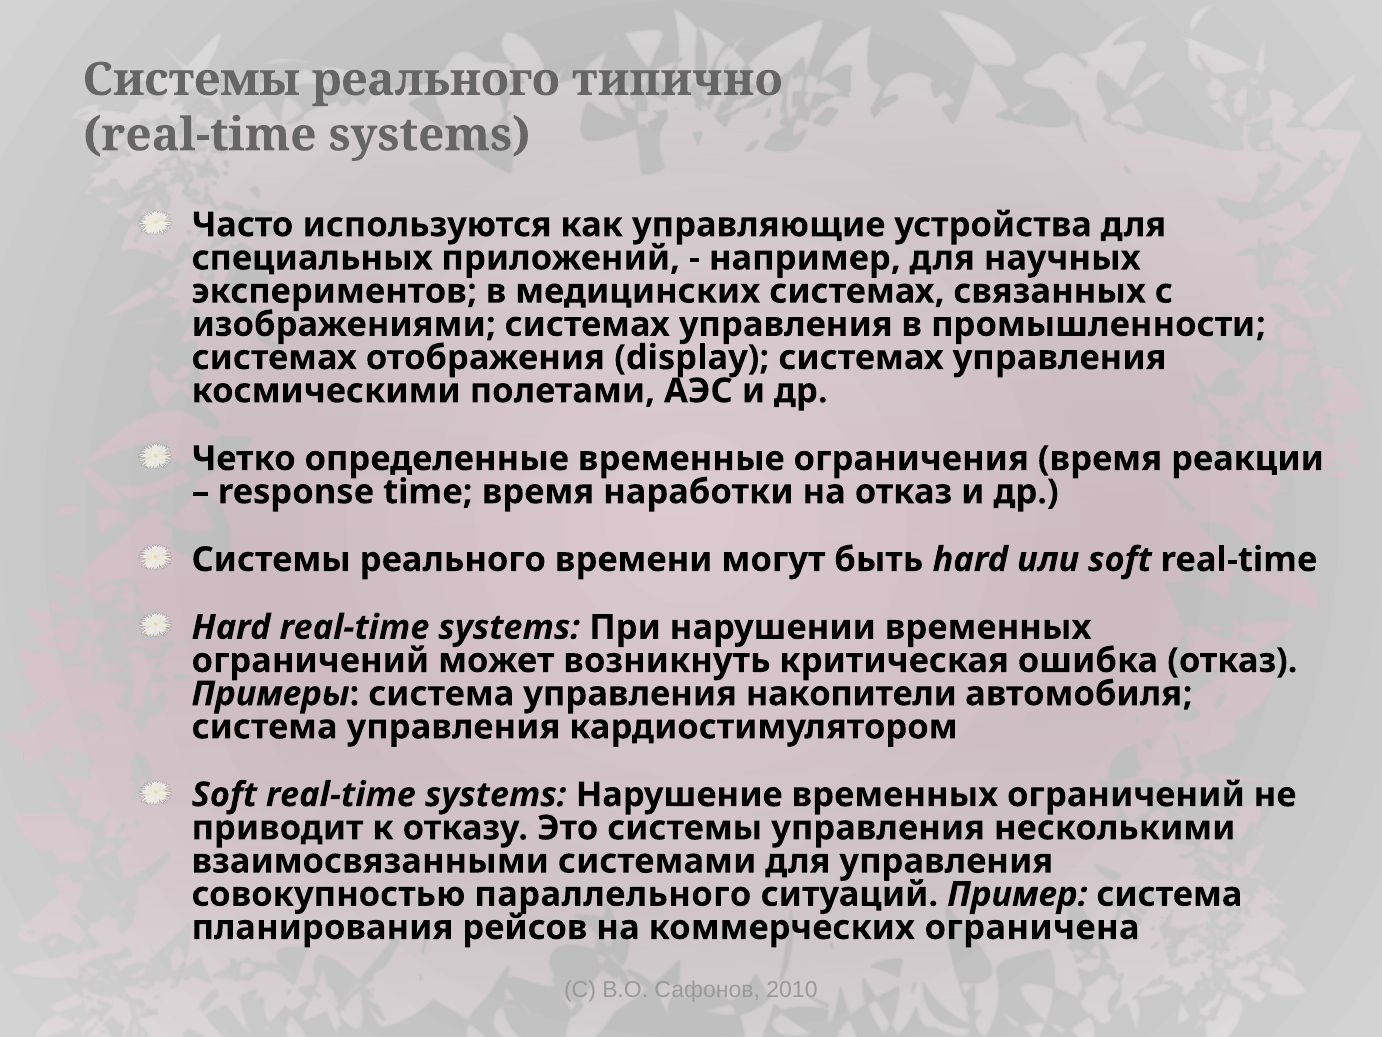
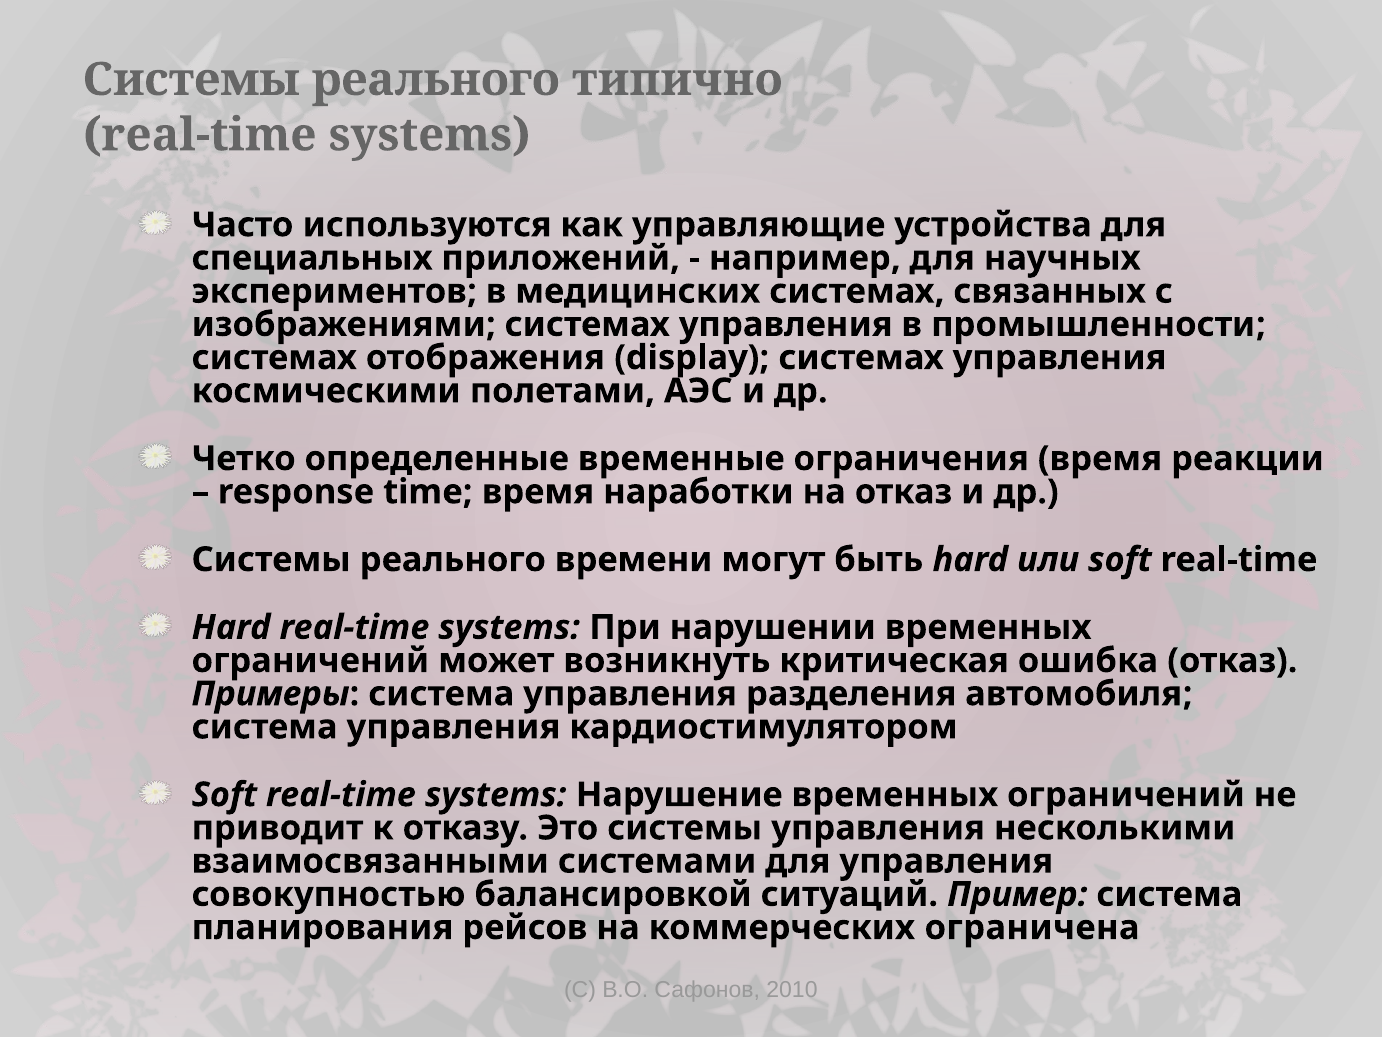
накопители: накопители -> разделения
параллельного: параллельного -> балансировкой
